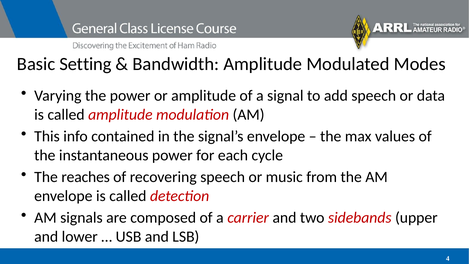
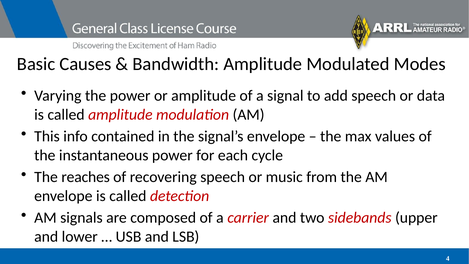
Setting: Setting -> Causes
